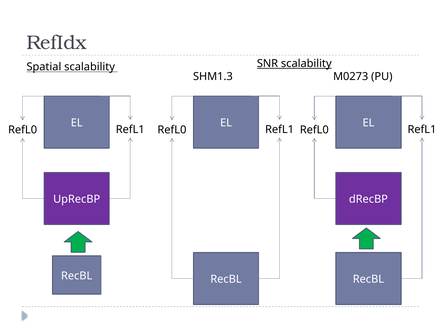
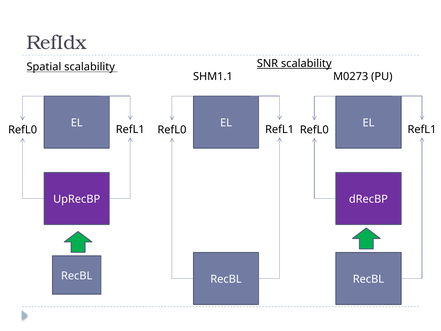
SHM1.3: SHM1.3 -> SHM1.1
